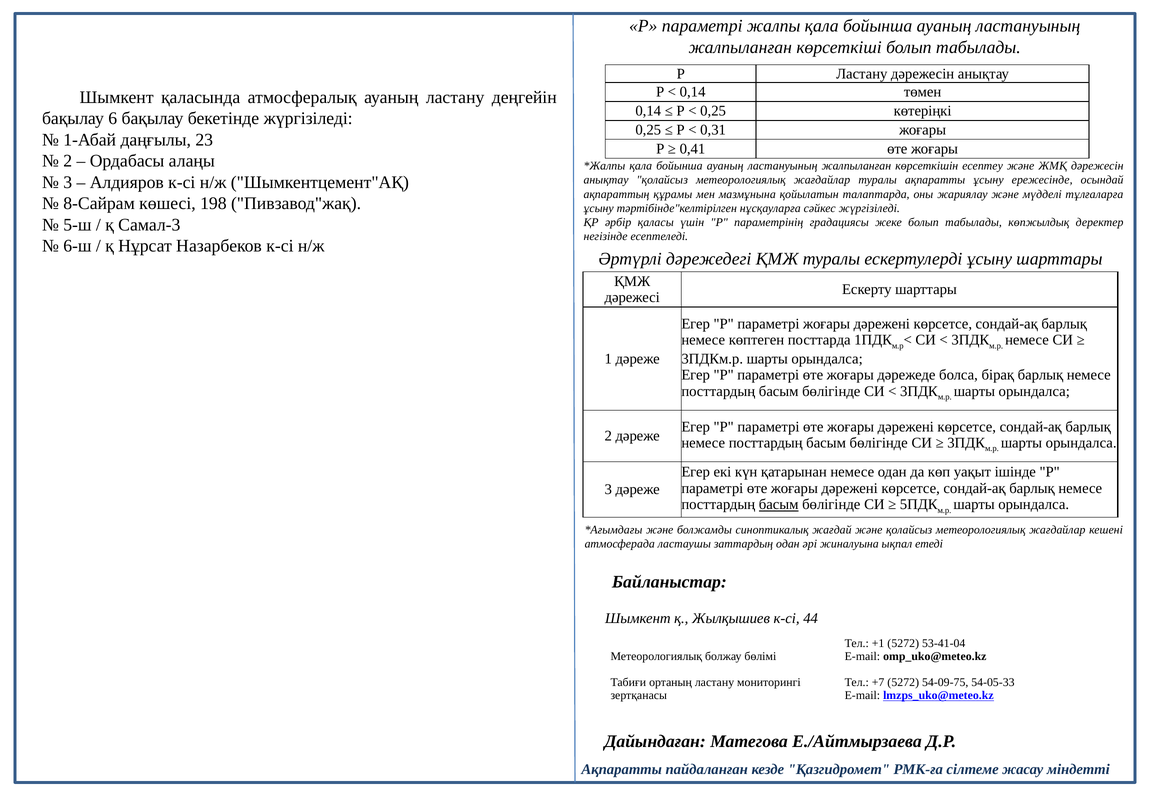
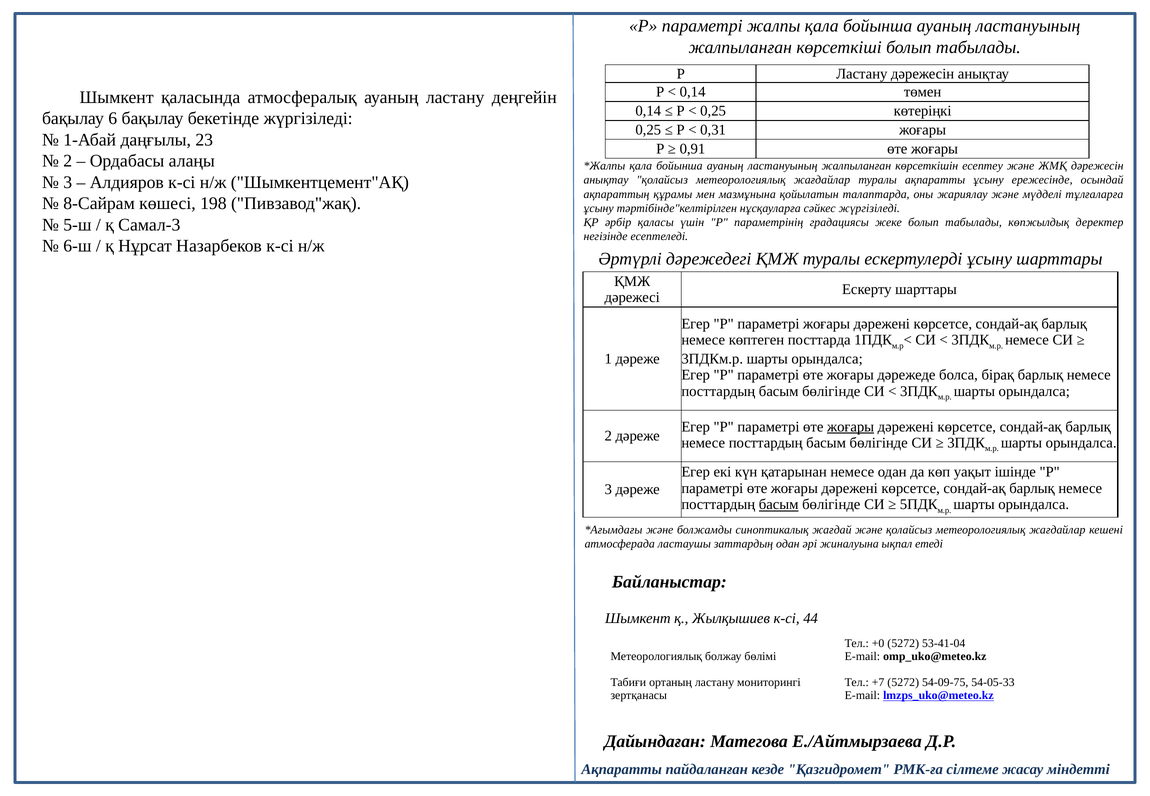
0,41: 0,41 -> 0,91
жоғары at (851, 427) underline: none -> present
+1: +1 -> +0
